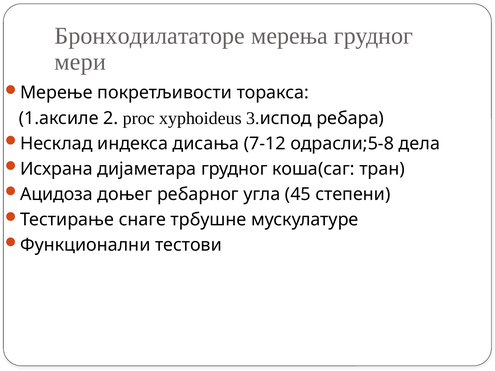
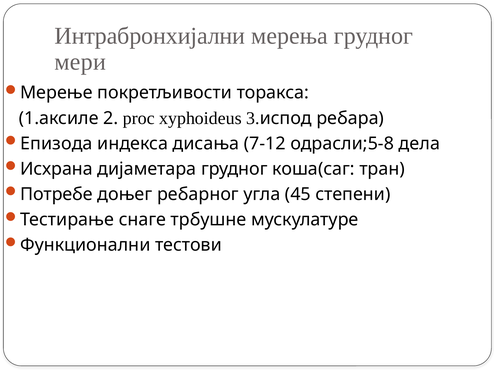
Бронходилататоре: Бронходилататоре -> Интрабронхијални
Несклад: Несклад -> Епизода
Ацидоза: Ацидоза -> Потребе
